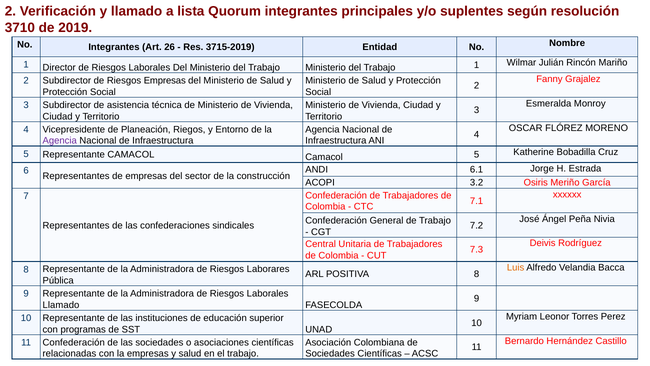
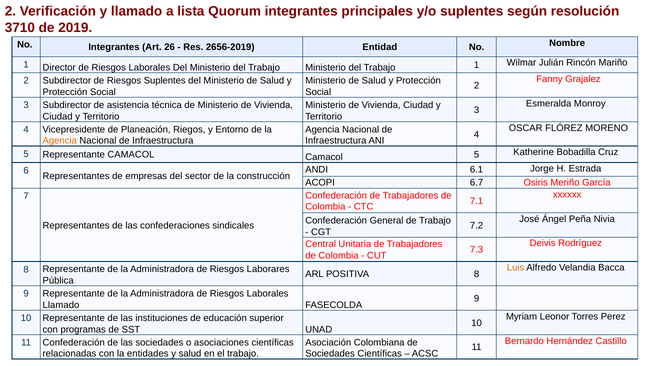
3715-2019: 3715-2019 -> 2656-2019
Riesgos Empresas: Empresas -> Suplentes
Agencia at (60, 141) colour: purple -> orange
3.2: 3.2 -> 6.7
la empresas: empresas -> entidades
